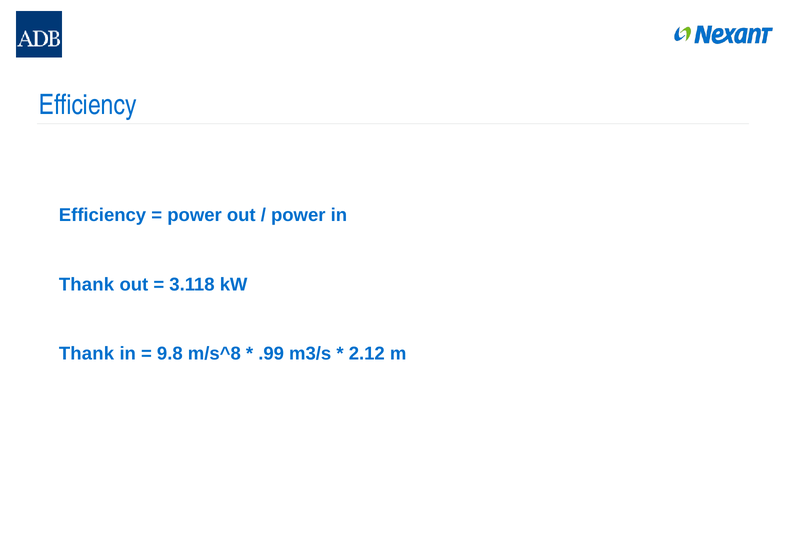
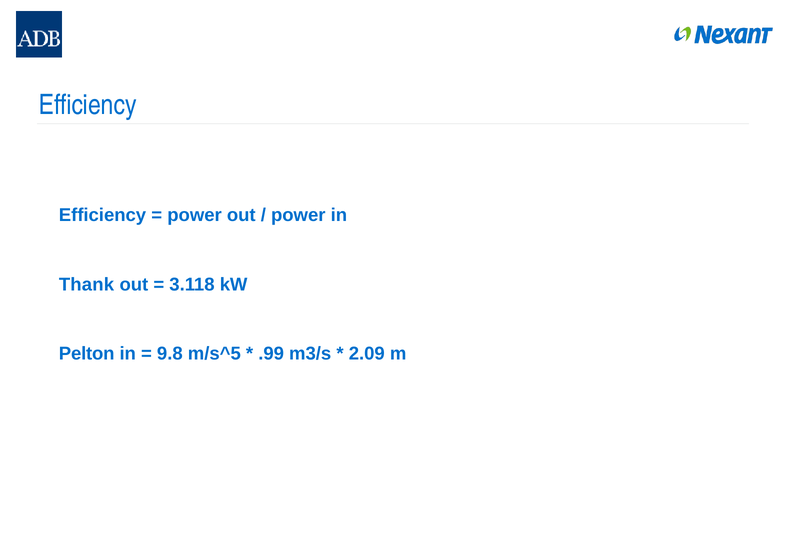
Thank at (87, 354): Thank -> Pelton
m/s^8: m/s^8 -> m/s^5
2.12: 2.12 -> 2.09
